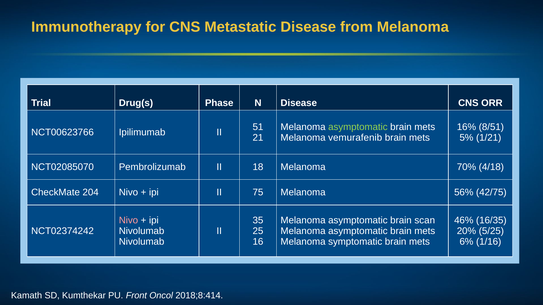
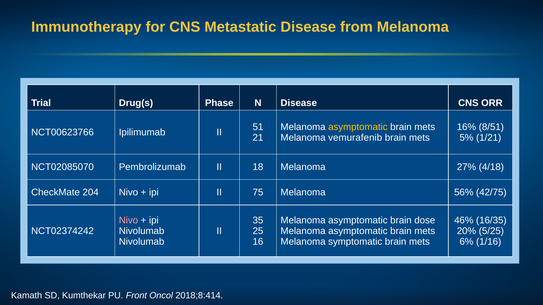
asymptomatic at (358, 127) colour: light green -> yellow
70%: 70% -> 27%
scan: scan -> dose
